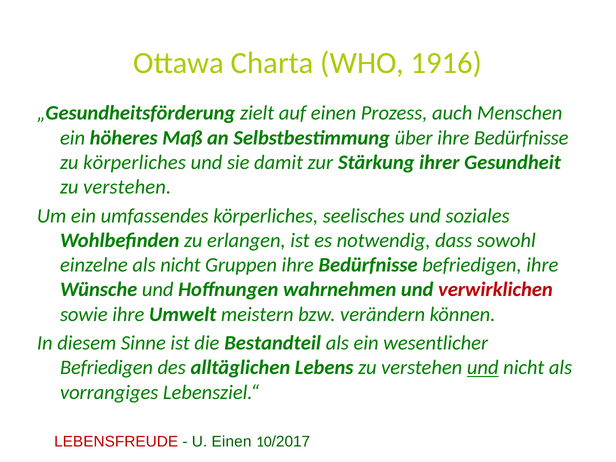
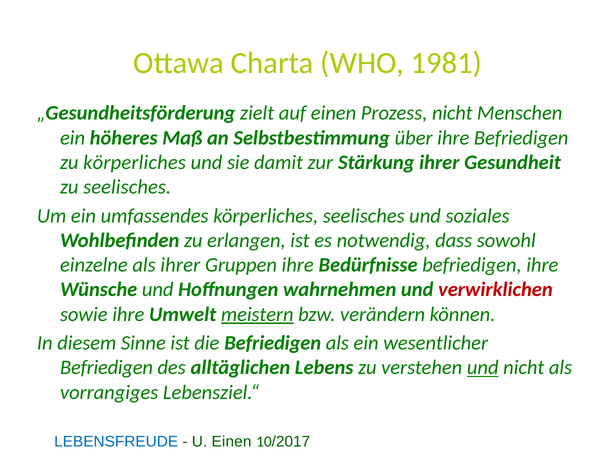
1916: 1916 -> 1981
Prozess auch: auch -> nicht
über ihre Bedürfnisse: Bedürfnisse -> Befriedigen
verstehen at (127, 187): verstehen -> seelisches
als nicht: nicht -> ihrer
meistern underline: none -> present
die Bestandteil: Bestandteil -> Befriedigen
LEBENSFREUDE colour: red -> blue
